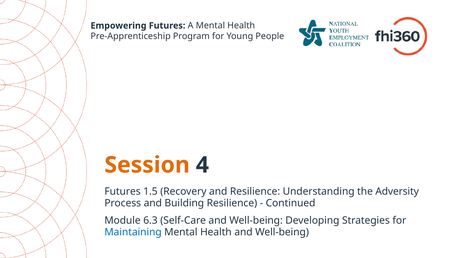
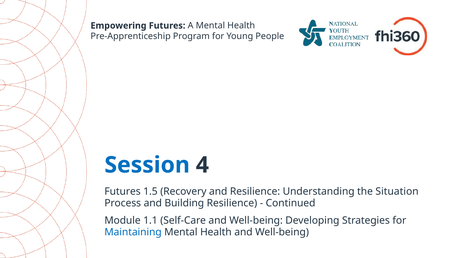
Session colour: orange -> blue
Adversity: Adversity -> Situation
6.3: 6.3 -> 1.1
